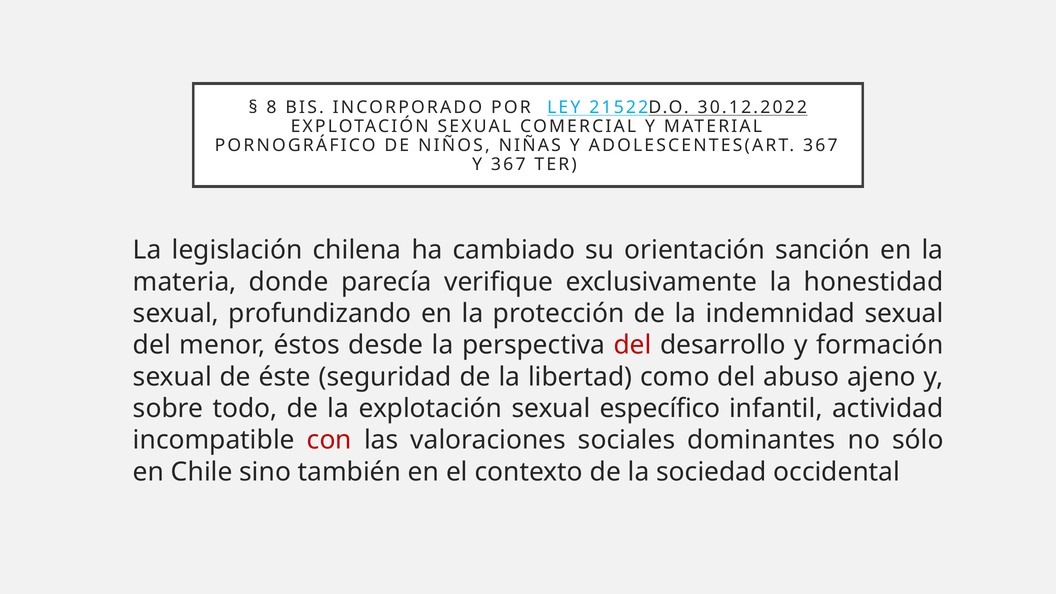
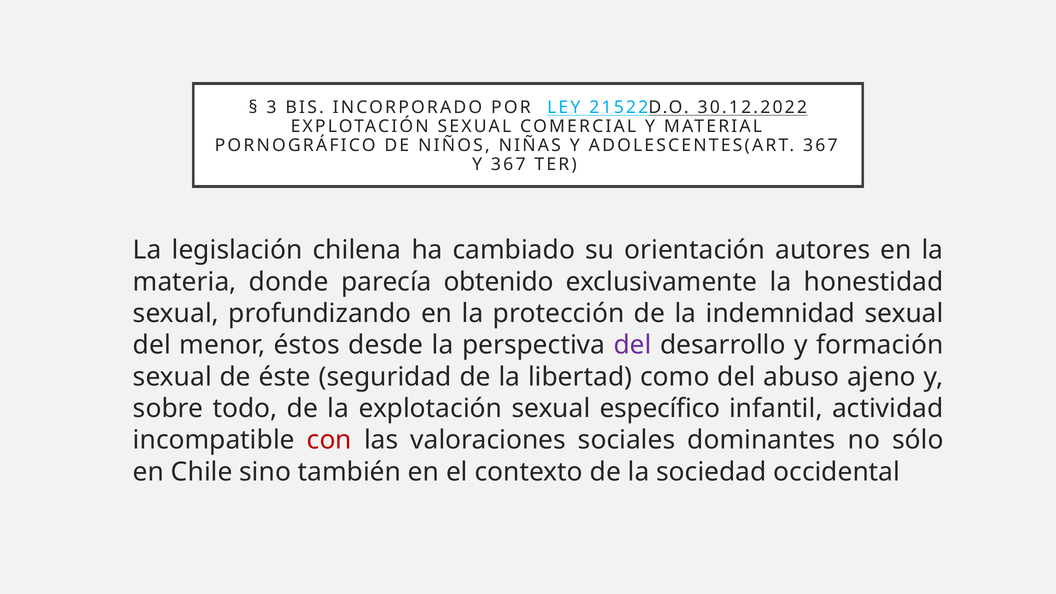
8: 8 -> 3
sanción: sanción -> autores
verifique: verifique -> obtenido
del at (633, 345) colour: red -> purple
